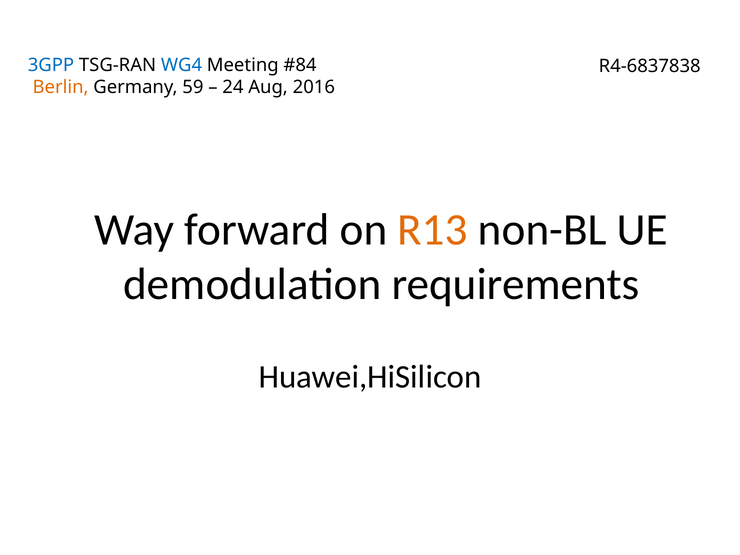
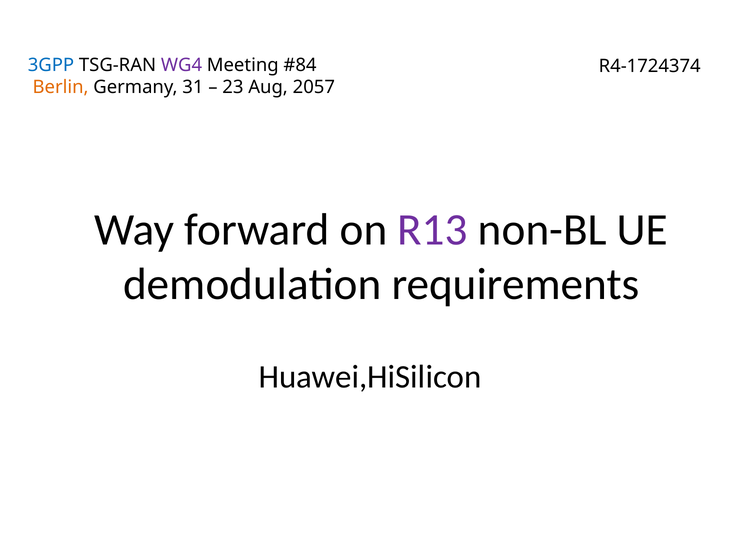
WG4 colour: blue -> purple
R4-6837838: R4-6837838 -> R4-1724374
59: 59 -> 31
24: 24 -> 23
2016: 2016 -> 2057
R13 colour: orange -> purple
